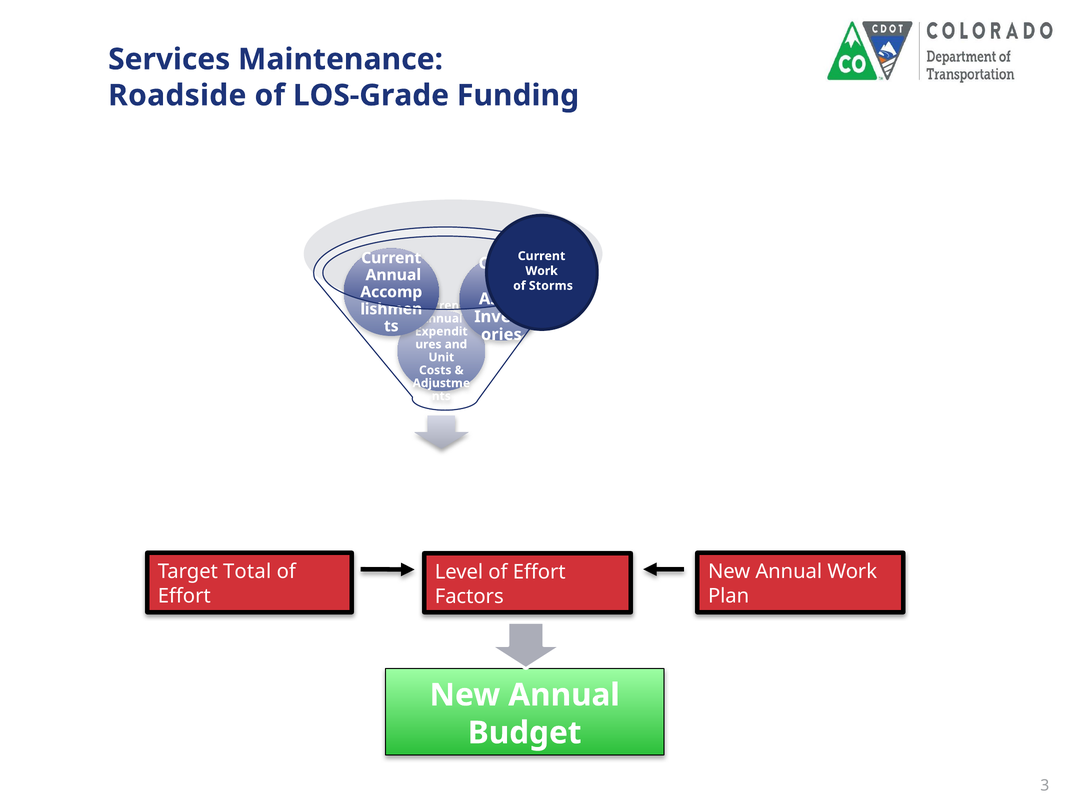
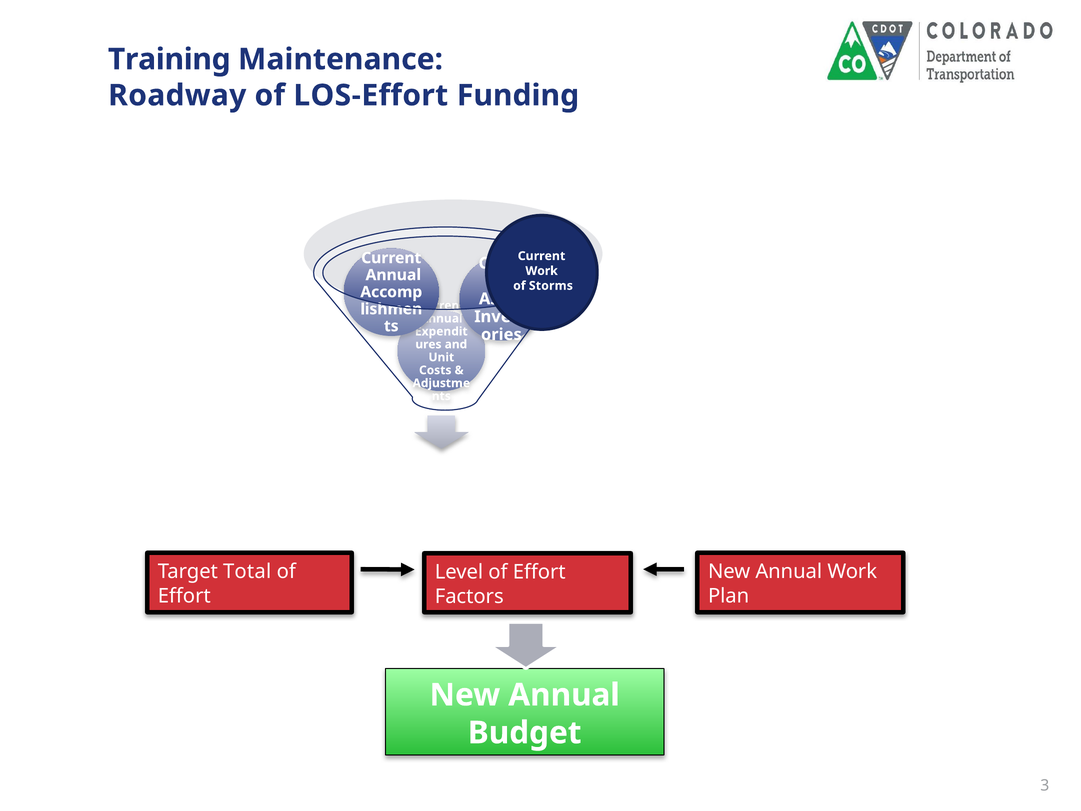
Services: Services -> Training
Roadside: Roadside -> Roadway
LOS-Grade: LOS-Grade -> LOS-Effort
